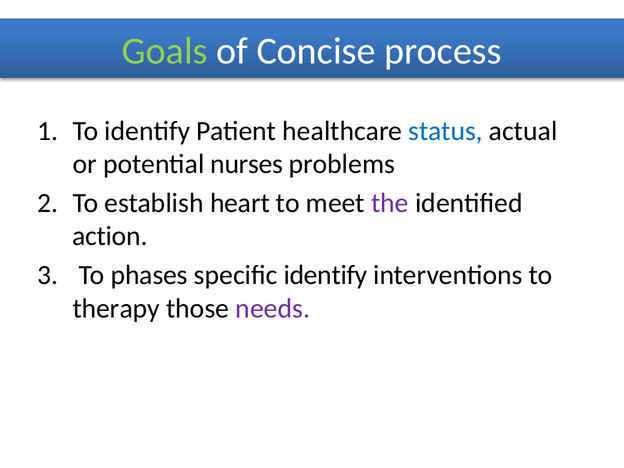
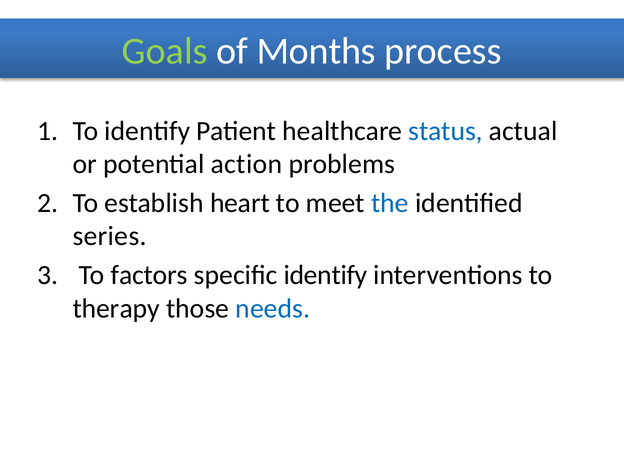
Concise: Concise -> Months
nurses: nurses -> action
the colour: purple -> blue
action: action -> series
phases: phases -> factors
needs colour: purple -> blue
